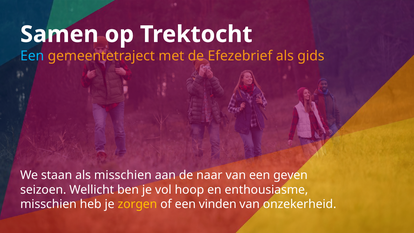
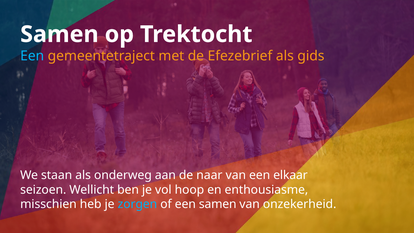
als misschien: misschien -> onderweg
geven: geven -> elkaar
zorgen colour: yellow -> light blue
een vinden: vinden -> samen
